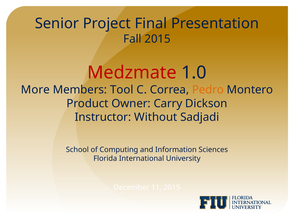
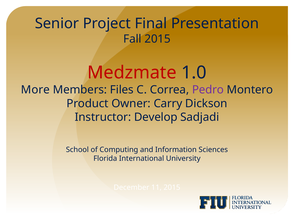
Tool: Tool -> Files
Pedro colour: orange -> purple
Without: Without -> Develop
